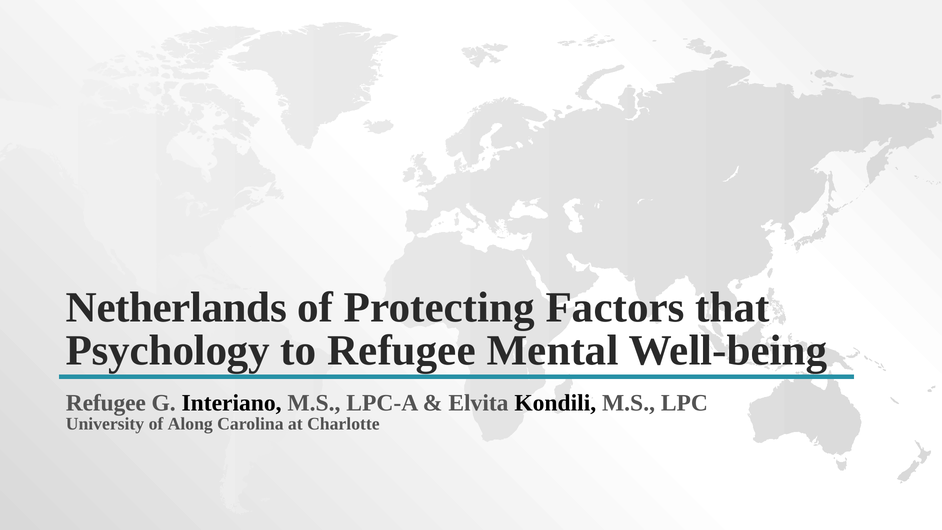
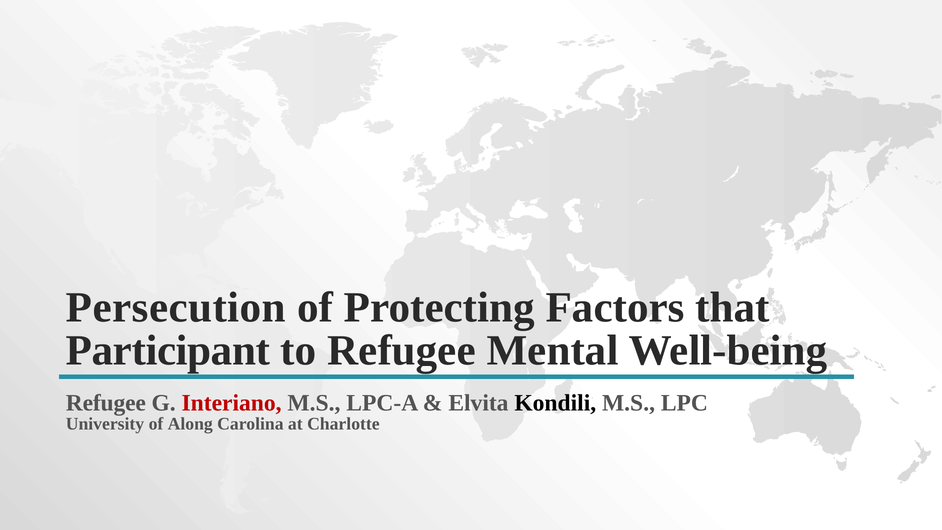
Netherlands: Netherlands -> Persecution
Psychology: Psychology -> Participant
Interiano colour: black -> red
